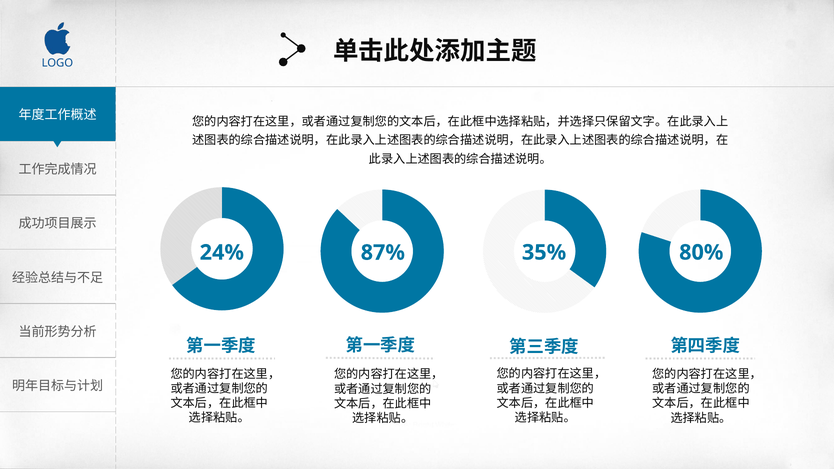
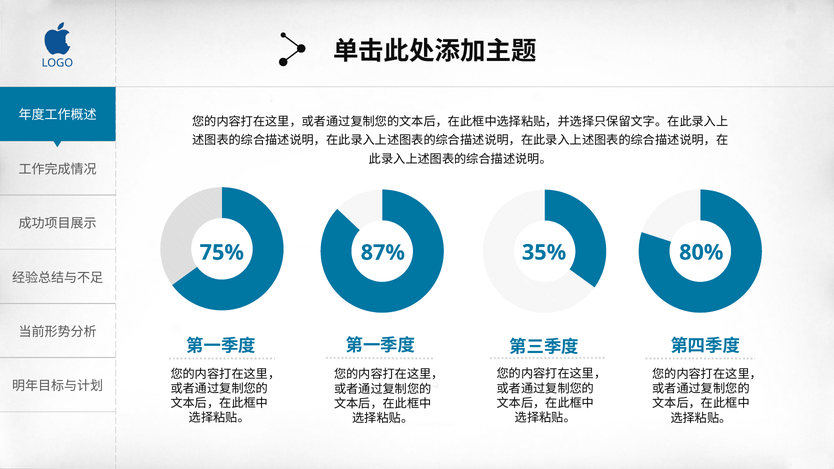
24%: 24% -> 75%
